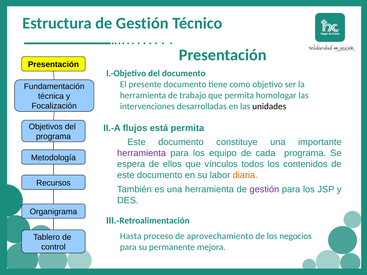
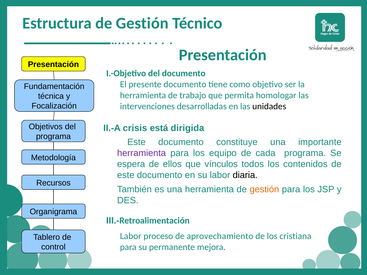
flujos: flujos -> crisis
está permita: permita -> dirigida
diaria colour: orange -> black
gestión at (264, 189) colour: purple -> orange
Hasta at (131, 236): Hasta -> Labor
negocios: negocios -> cristiana
